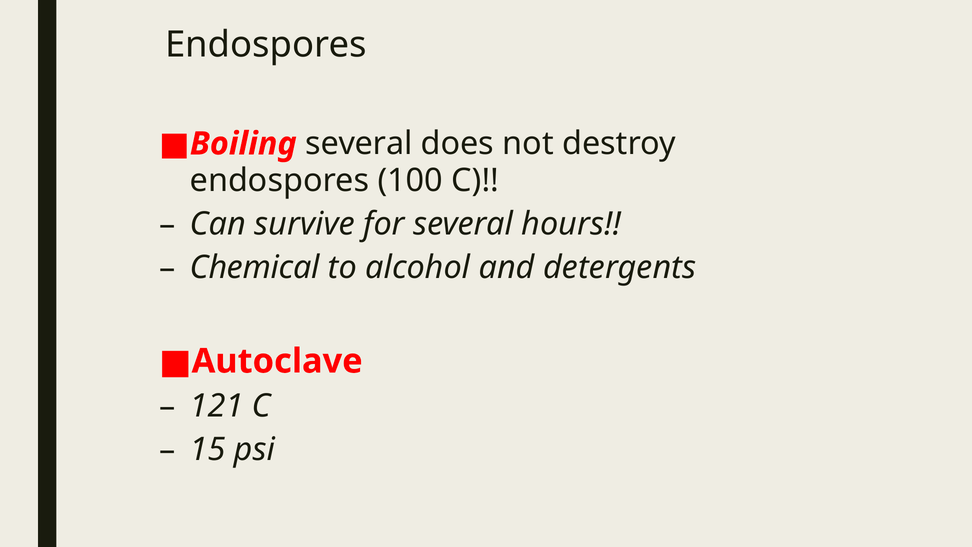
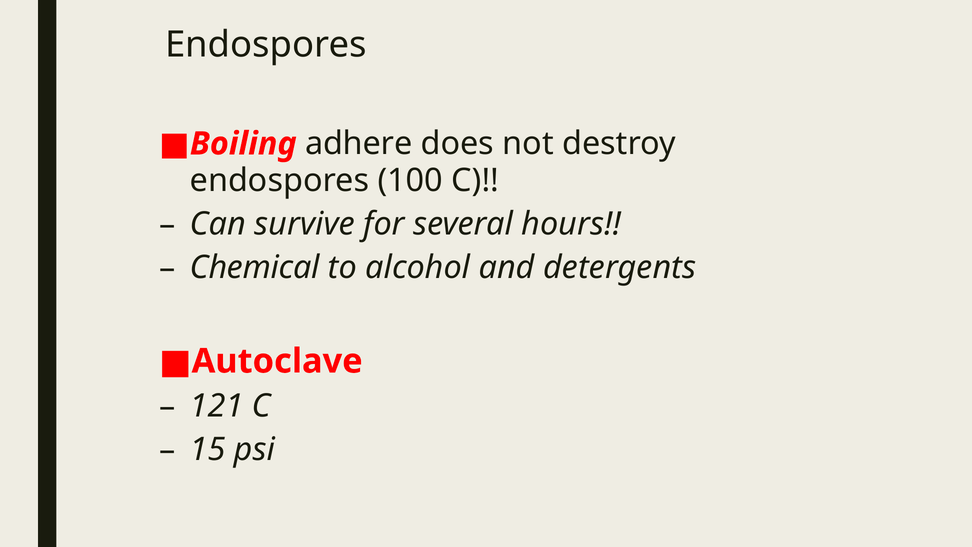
Boiling several: several -> adhere
